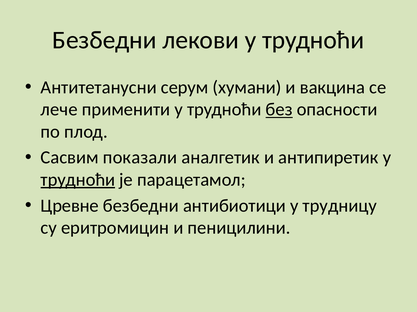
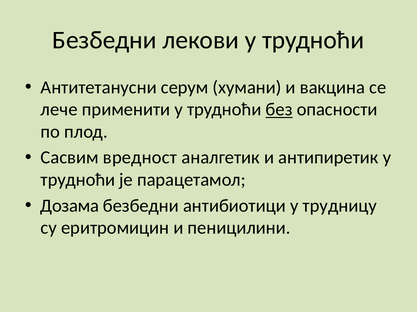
показали: показали -> вредност
трудноћи at (78, 180) underline: present -> none
Цревне: Цревне -> Дозама
